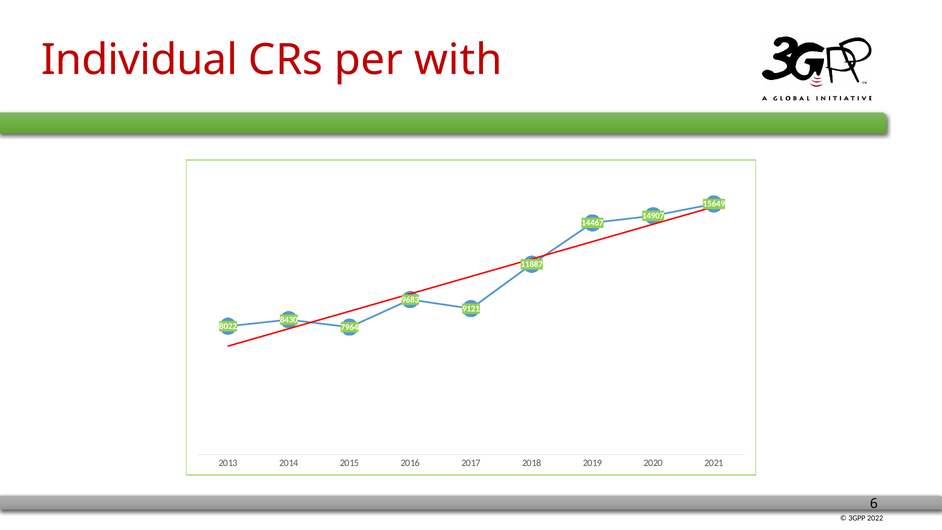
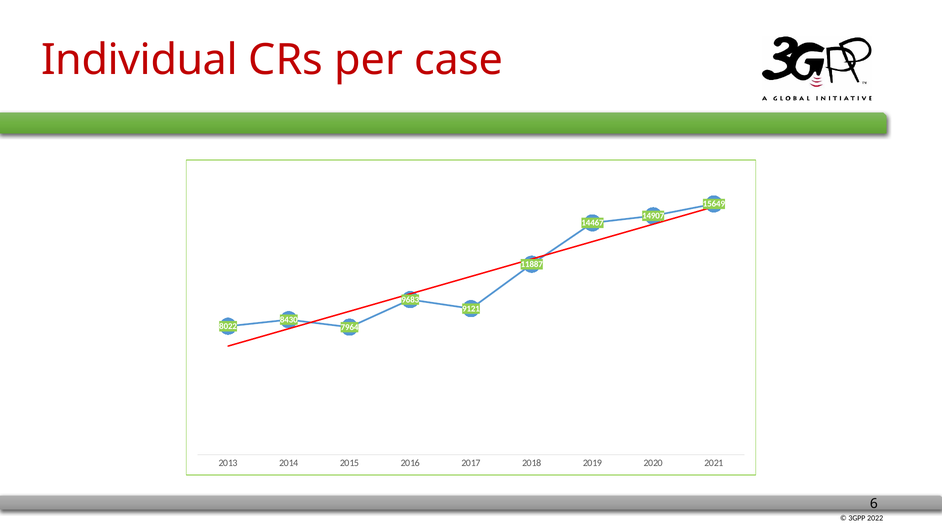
with: with -> case
